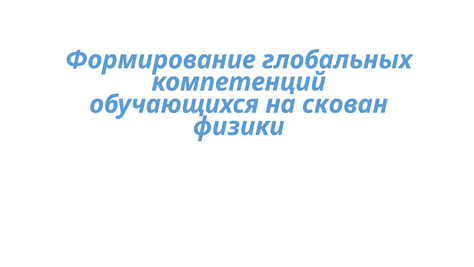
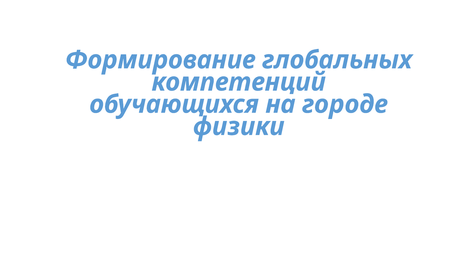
скован: скован -> городе
